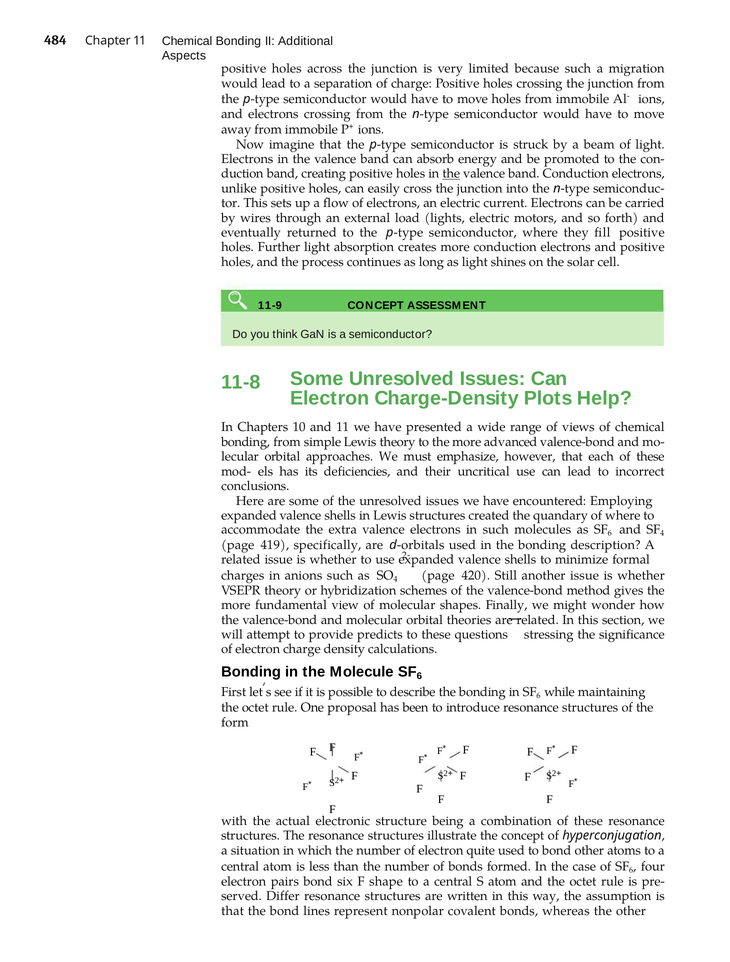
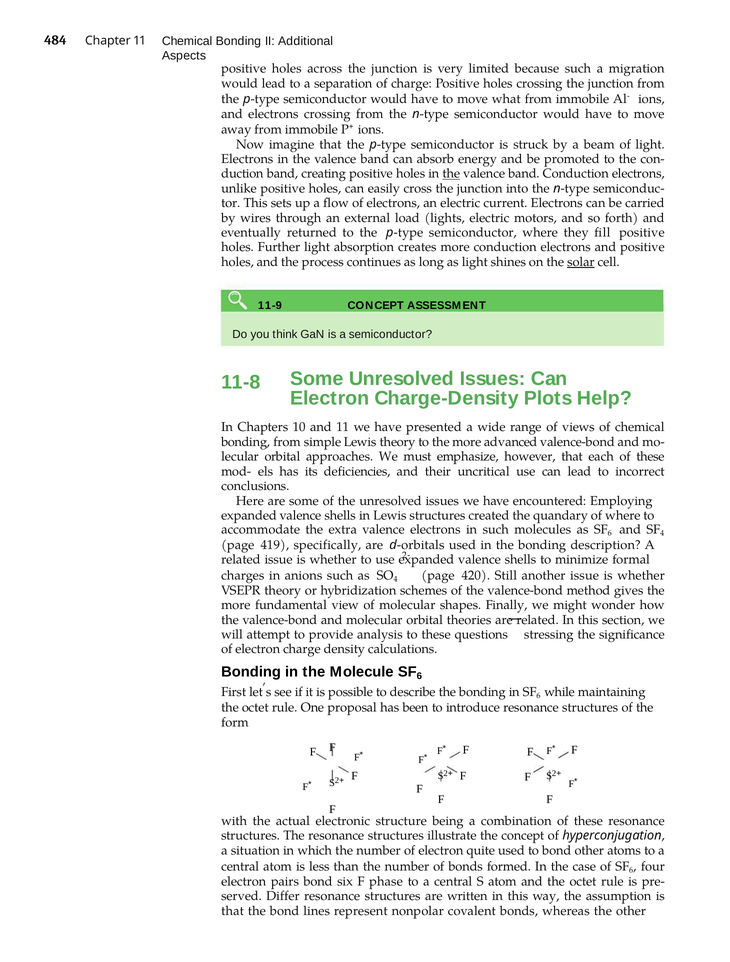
move holes: holes -> what
solar underline: none -> present
predicts: predicts -> analysis
shape: shape -> phase
